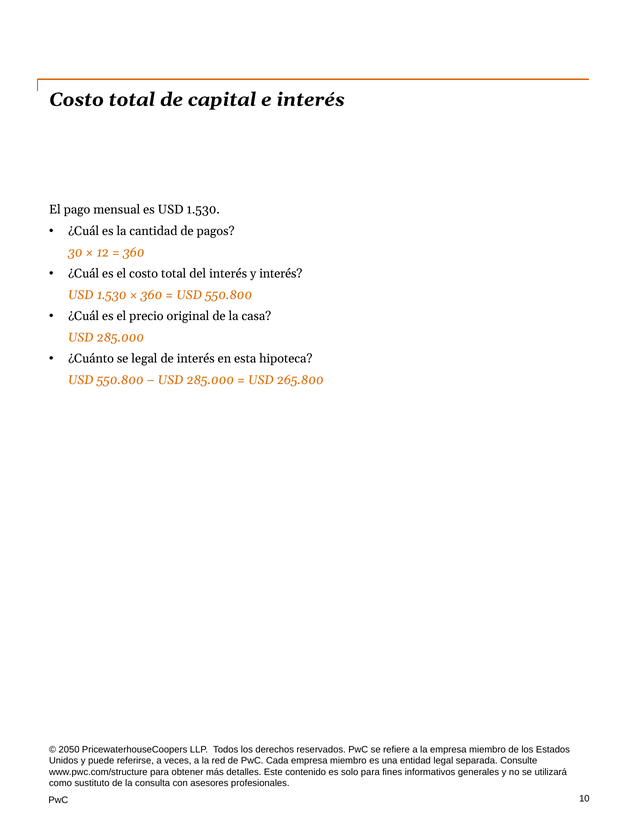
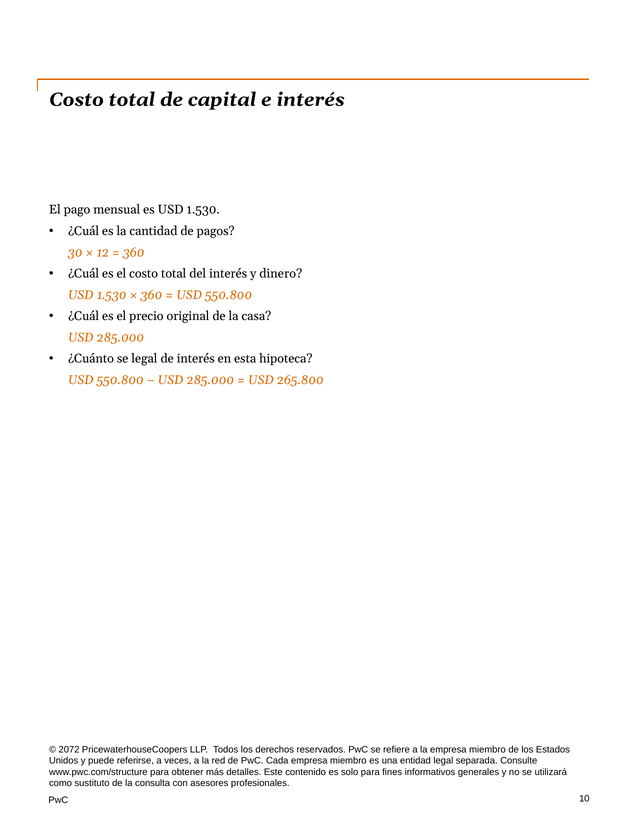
y interés: interés -> dinero
2050: 2050 -> 2072
